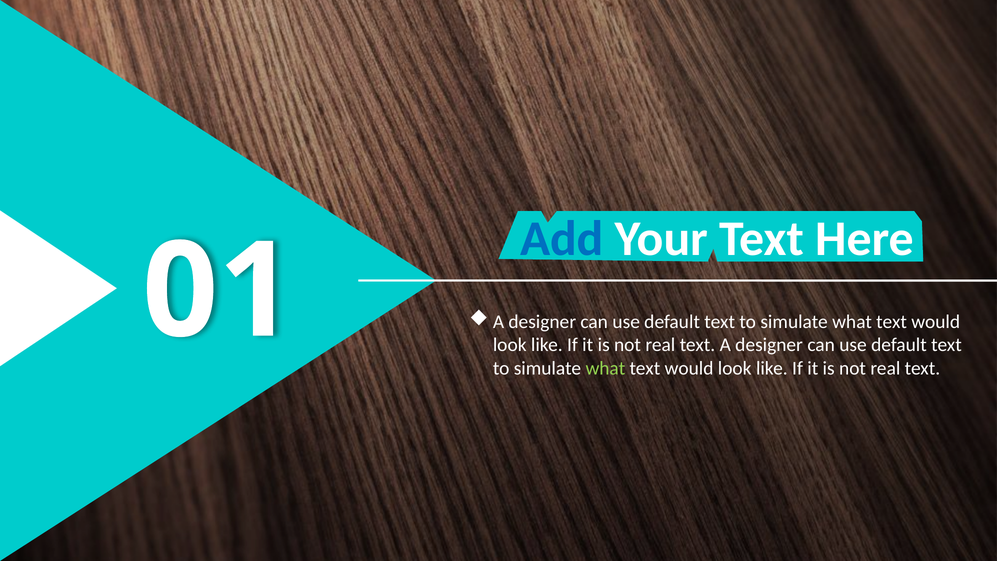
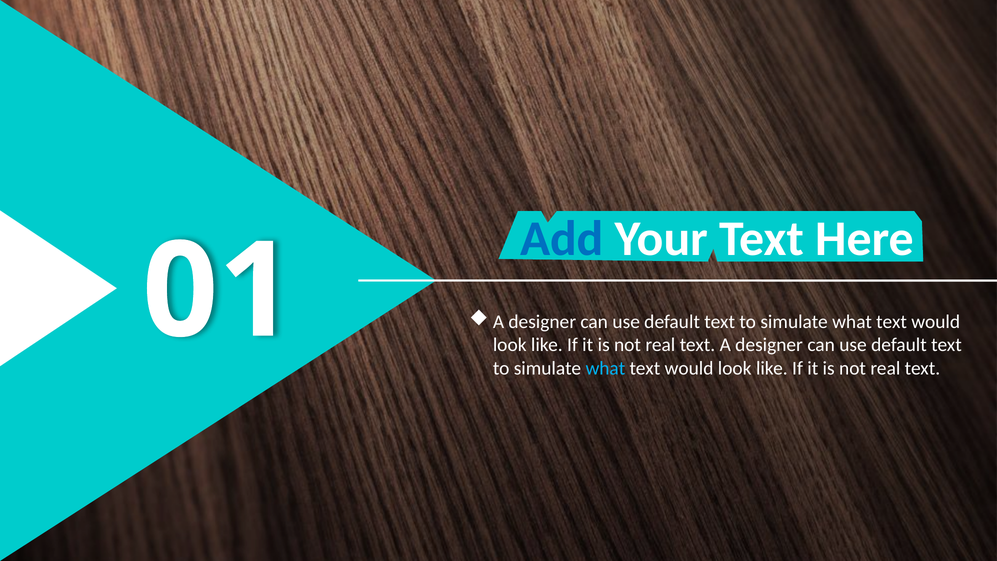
what at (605, 368) colour: light green -> light blue
